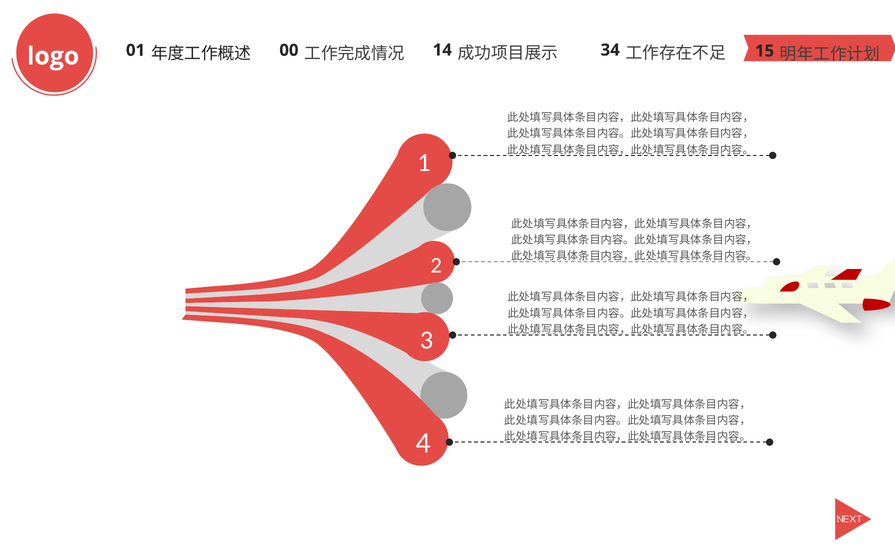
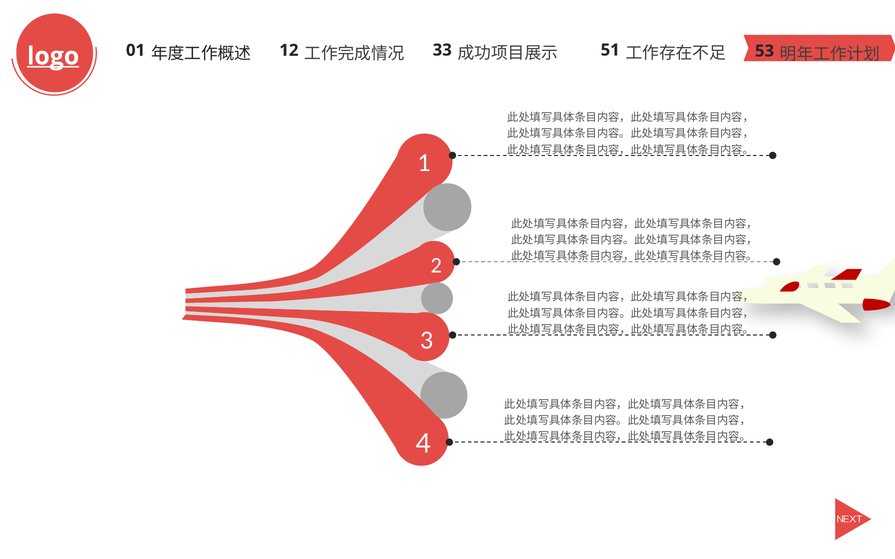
logo underline: none -> present
00: 00 -> 12
14: 14 -> 33
34: 34 -> 51
15: 15 -> 53
